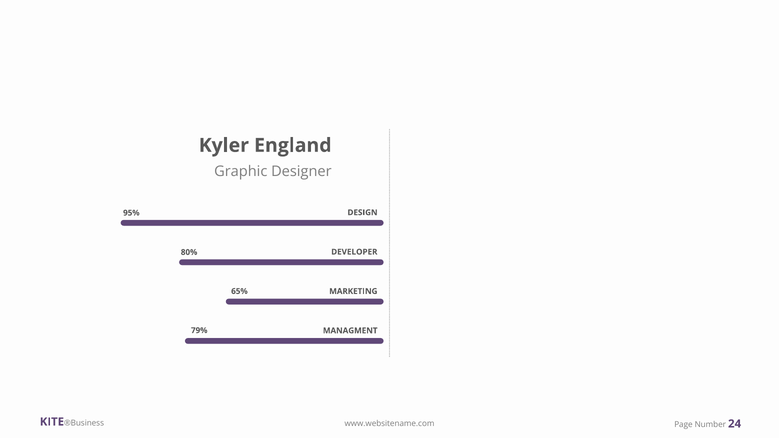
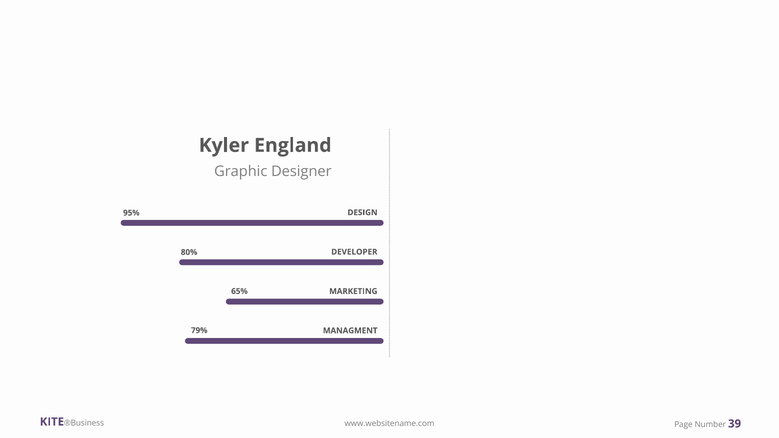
24: 24 -> 39
